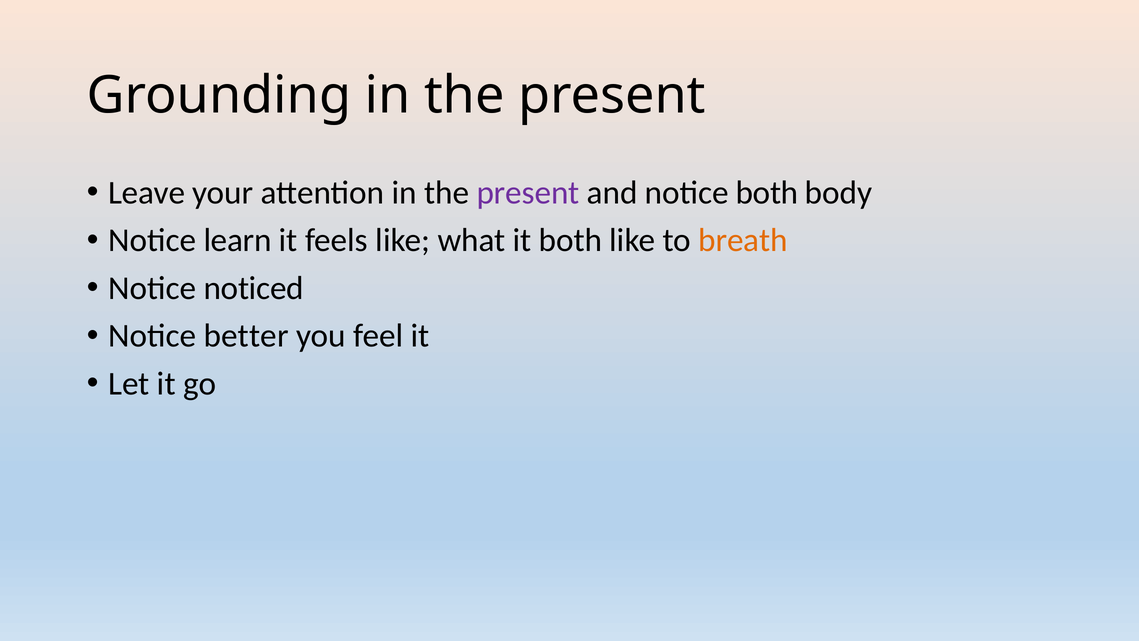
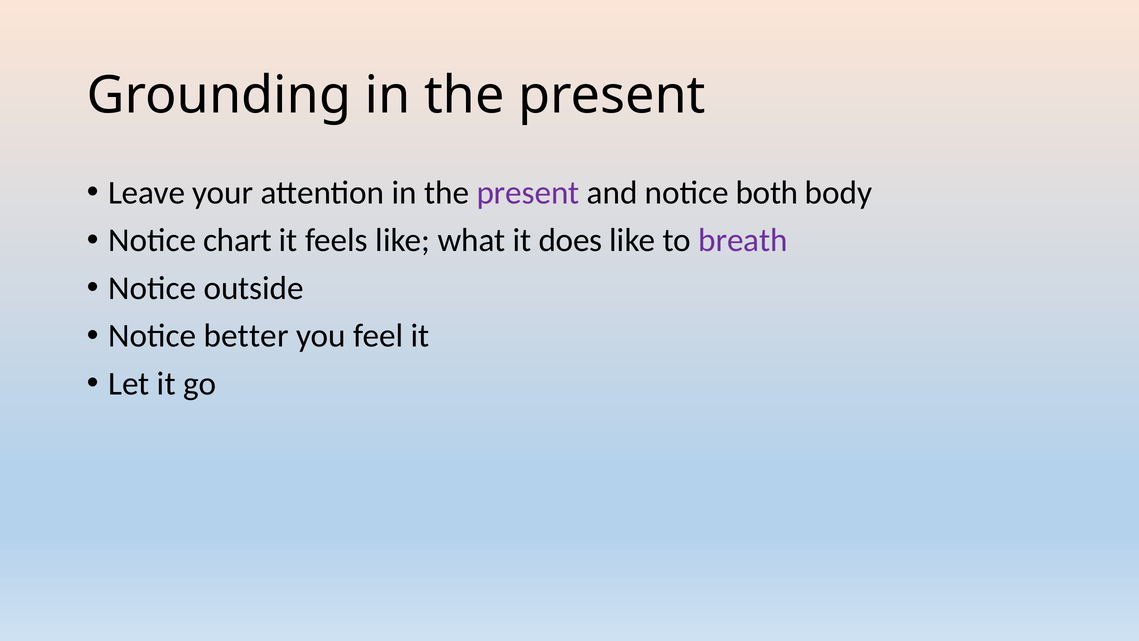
learn: learn -> chart
it both: both -> does
breath colour: orange -> purple
noticed: noticed -> outside
